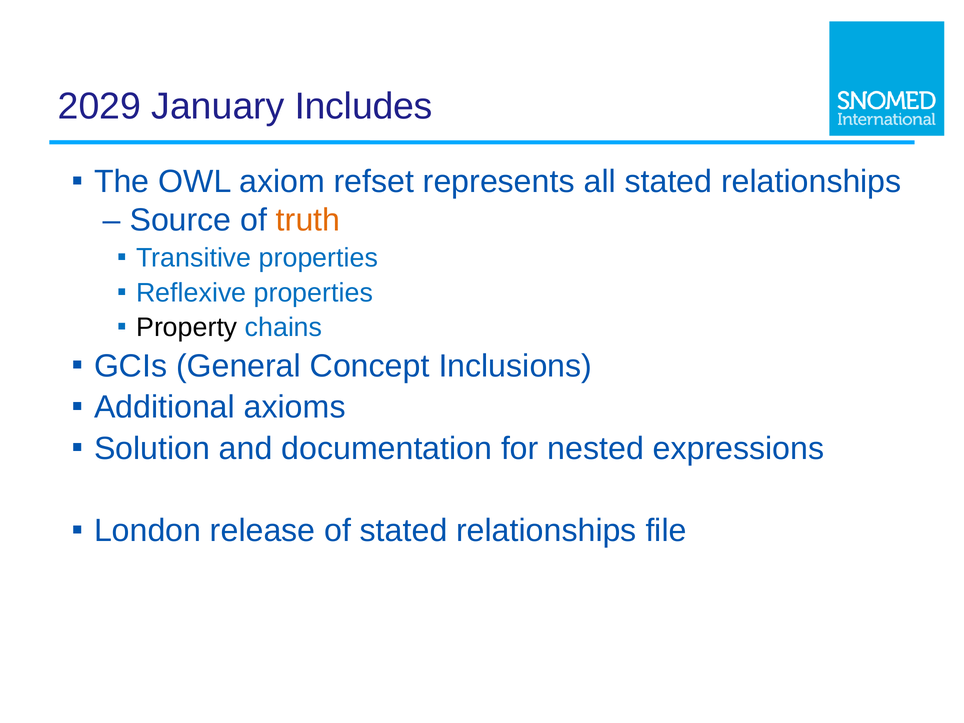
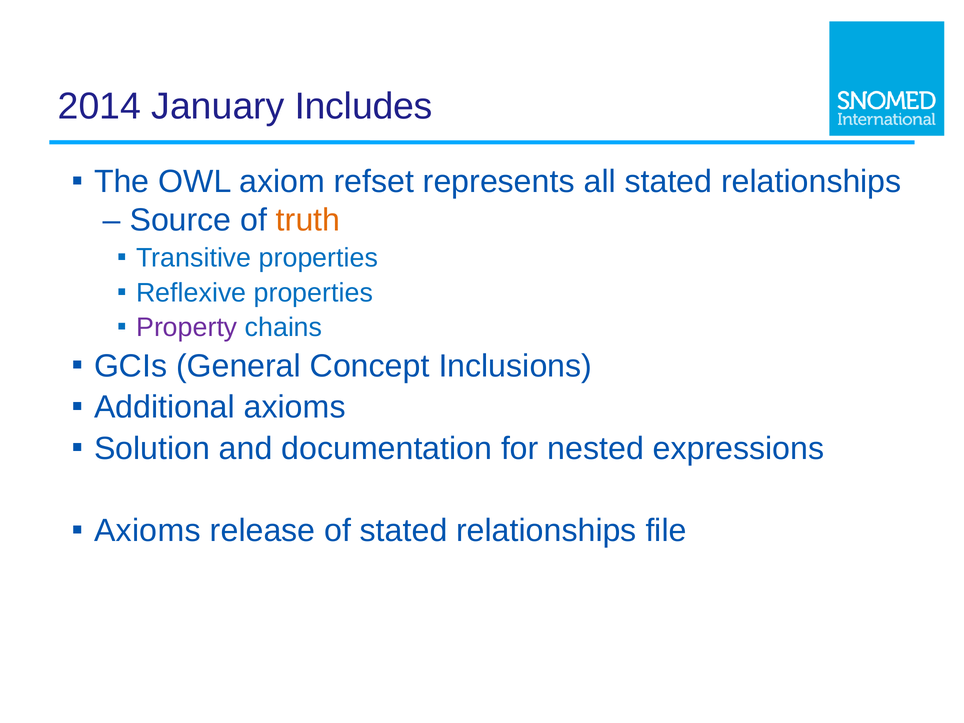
2029: 2029 -> 2014
Property colour: black -> purple
London at (148, 531): London -> Axioms
